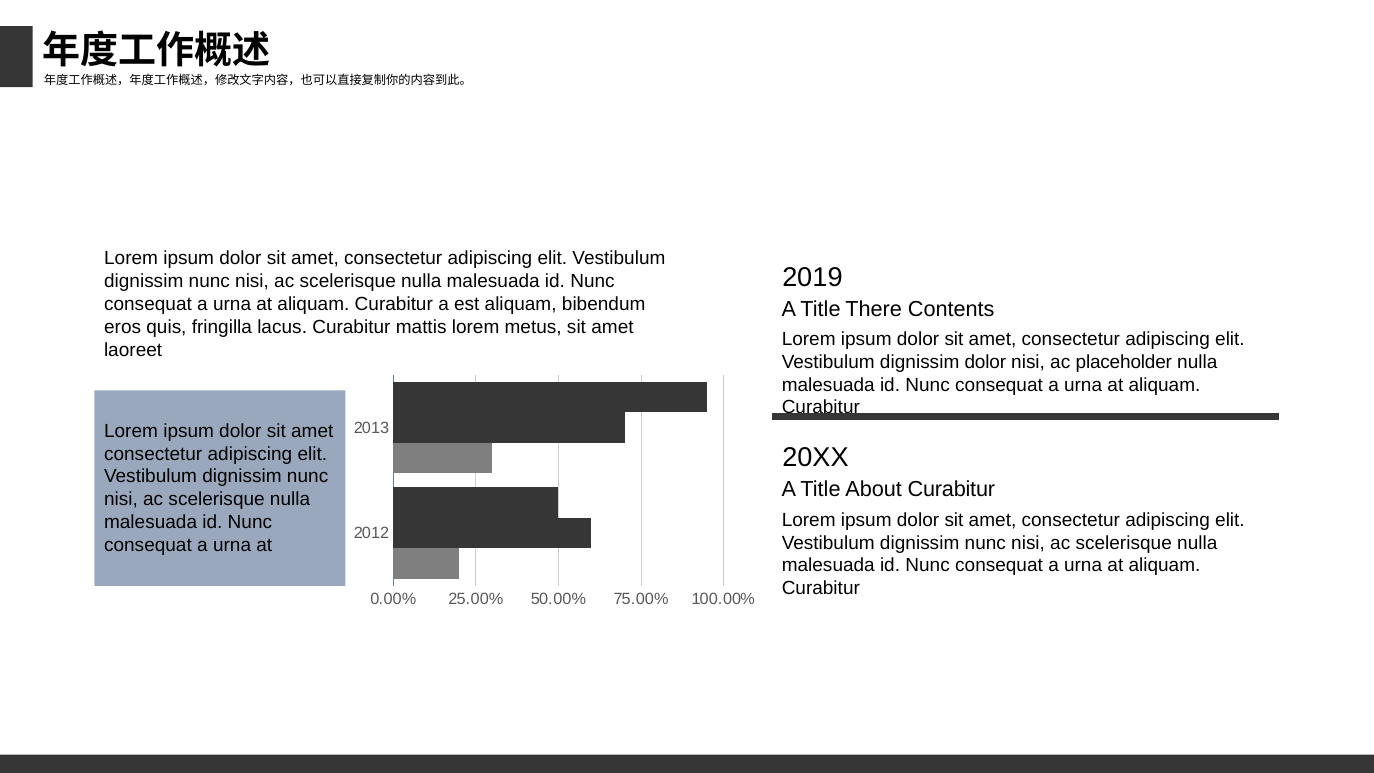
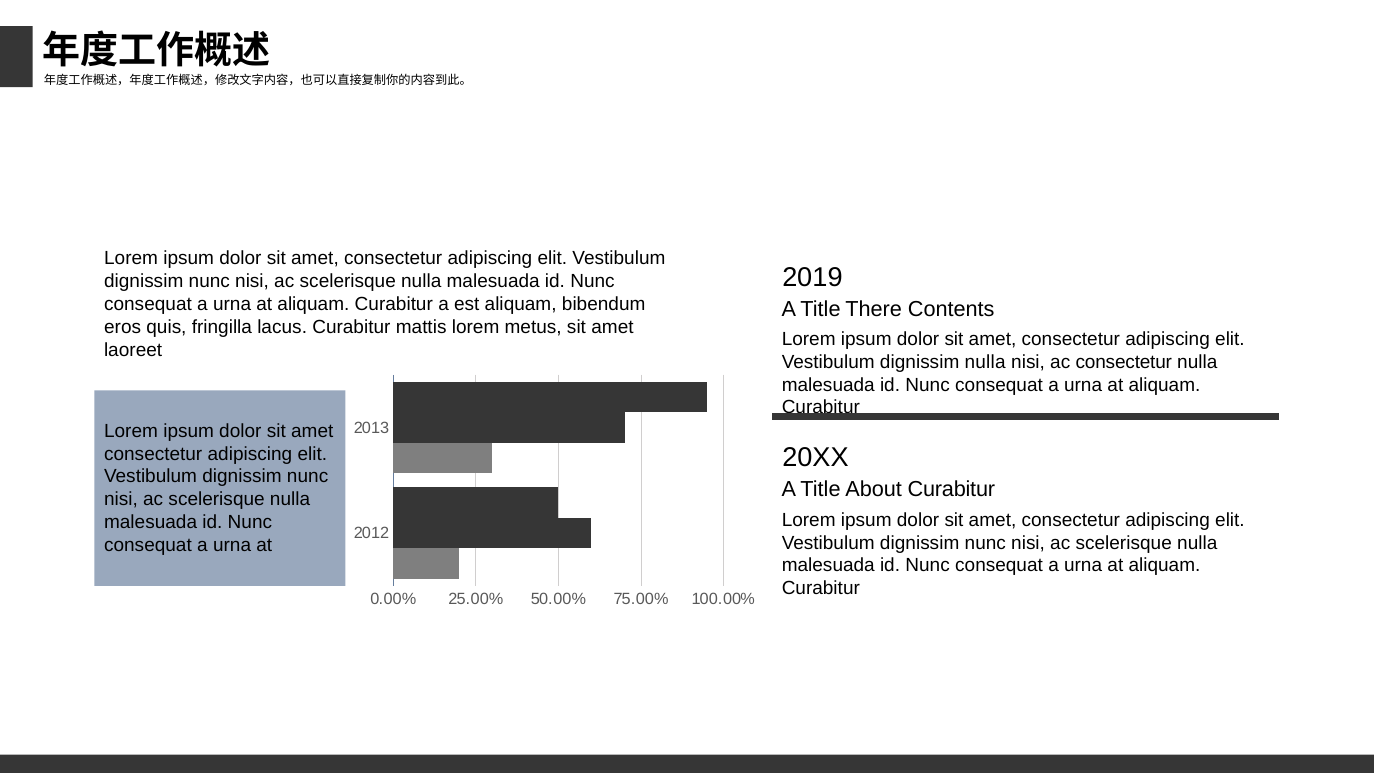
dignissim dolor: dolor -> nulla
ac placeholder: placeholder -> consectetur
